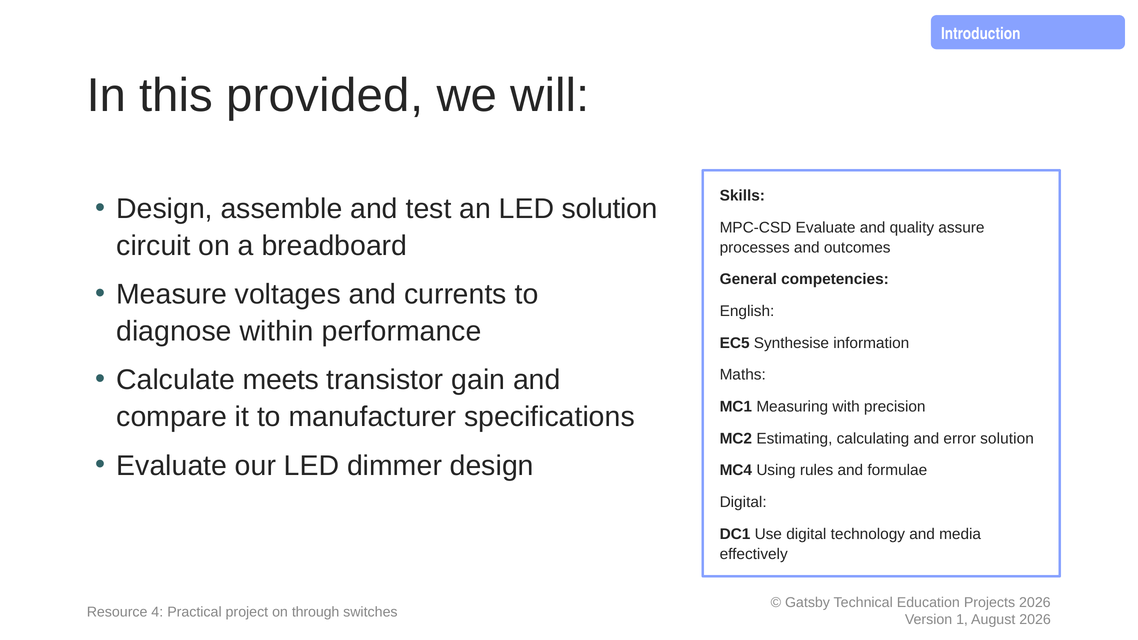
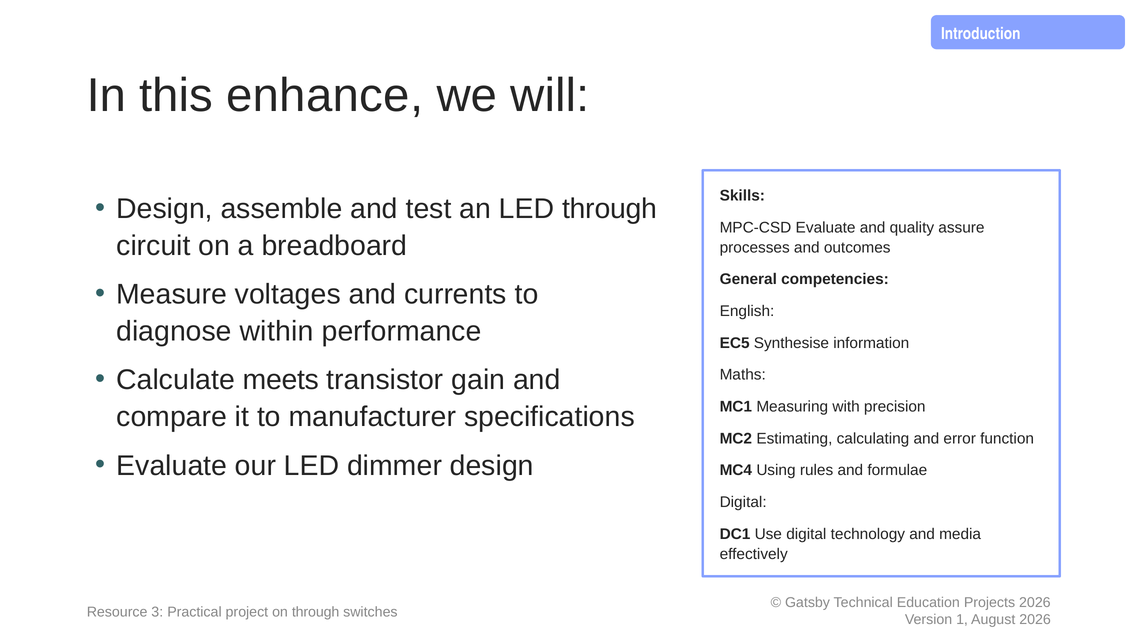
provided: provided -> enhance
LED solution: solution -> through
error solution: solution -> function
4: 4 -> 3
